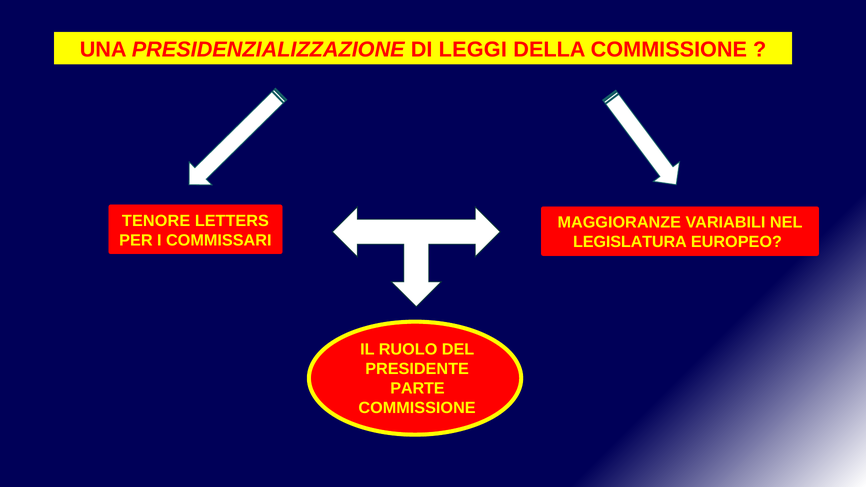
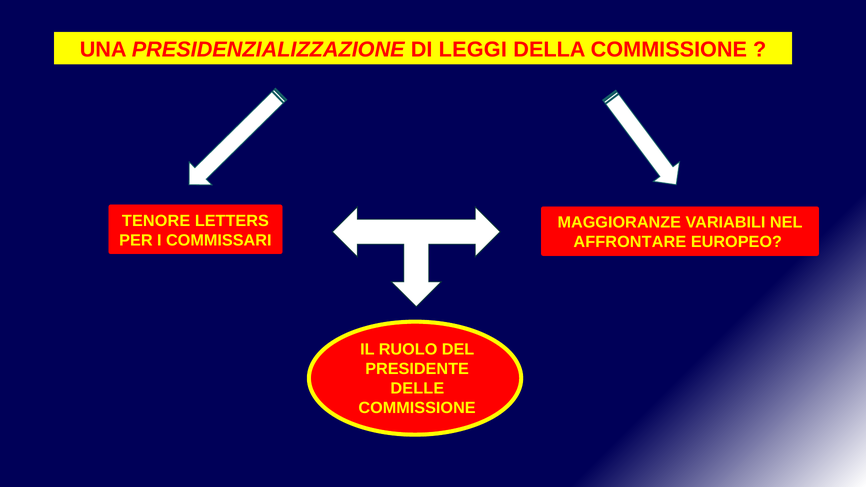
LEGISLATURA: LEGISLATURA -> AFFRONTARE
PARTE: PARTE -> DELLE
